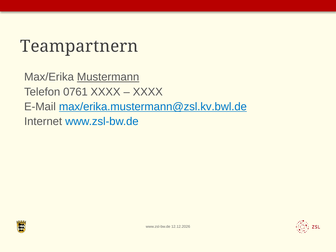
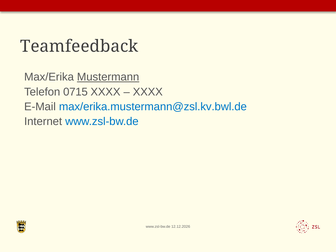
Teampartnern: Teampartnern -> Teamfeedback
0761: 0761 -> 0715
max/erika.mustermann@zsl.kv.bwl.de underline: present -> none
